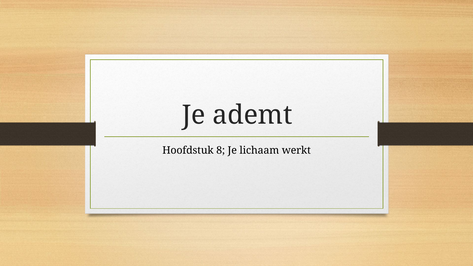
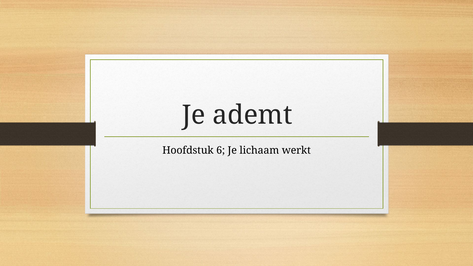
8: 8 -> 6
